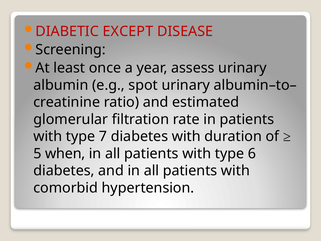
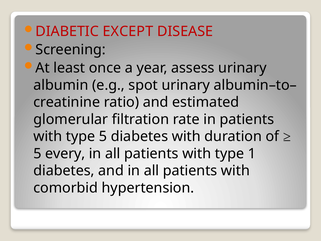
type 7: 7 -> 5
when: when -> every
6: 6 -> 1
